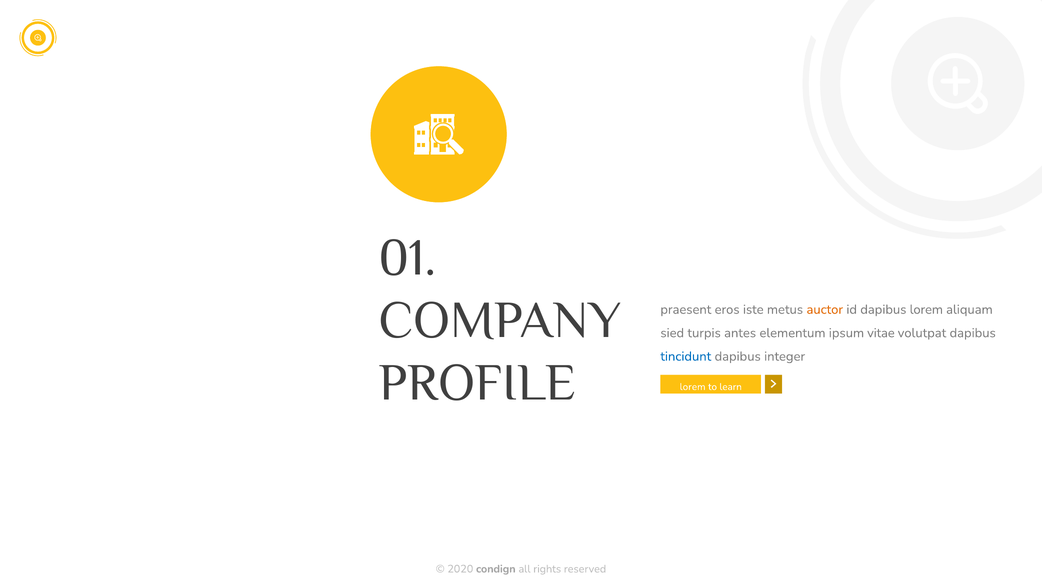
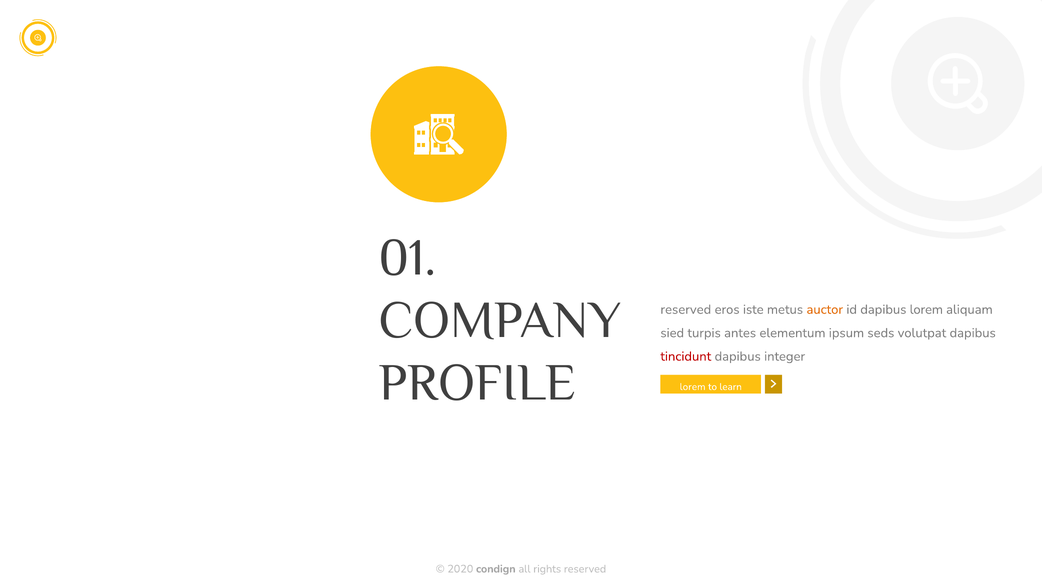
praesent at (686, 310): praesent -> reserved
vitae: vitae -> seds
tincidunt colour: blue -> red
